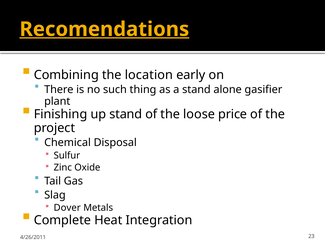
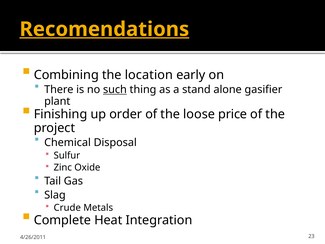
such underline: none -> present
up stand: stand -> order
Dover: Dover -> Crude
